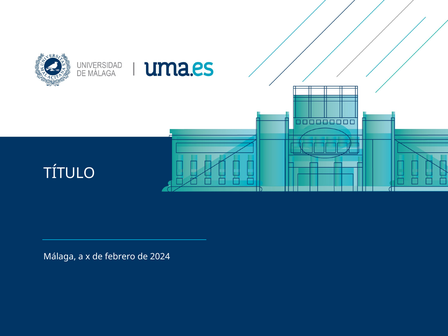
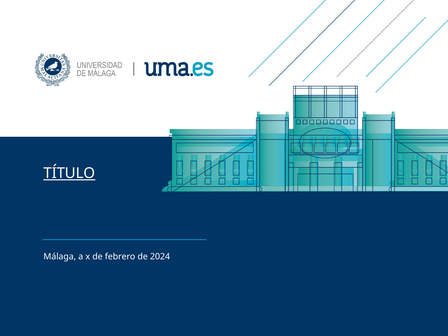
TÍTULO underline: none -> present
